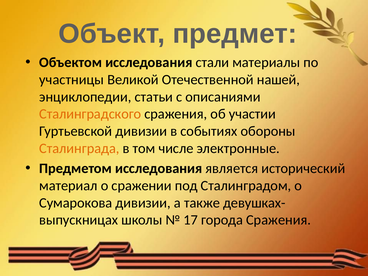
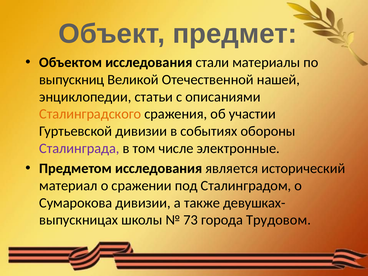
участницы: участницы -> выпускниц
Сталинграда colour: orange -> purple
17: 17 -> 73
города Сражения: Сражения -> Трудовом
